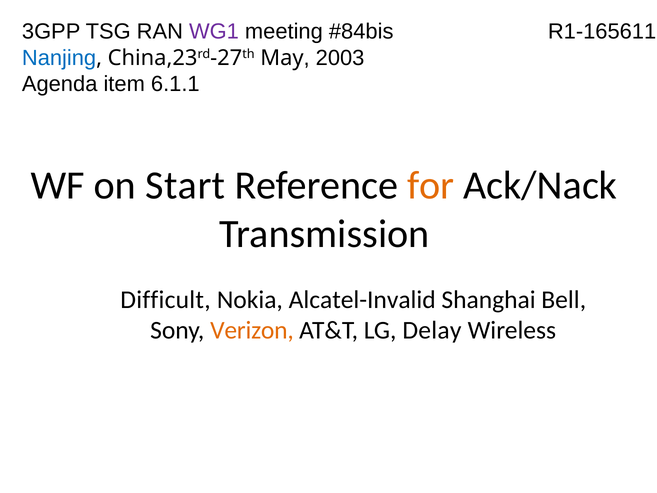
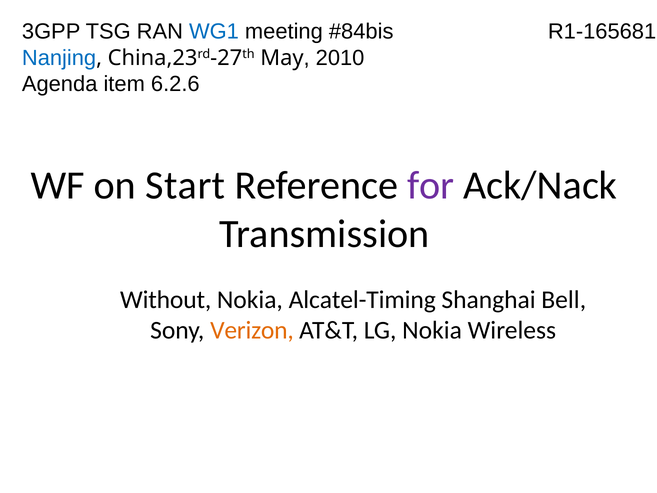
WG1 colour: purple -> blue
R1-165611: R1-165611 -> R1-165681
2003: 2003 -> 2010
6.1.1: 6.1.1 -> 6.2.6
for colour: orange -> purple
Difficult: Difficult -> Without
Alcatel-Invalid: Alcatel-Invalid -> Alcatel-Timing
LG Delay: Delay -> Nokia
